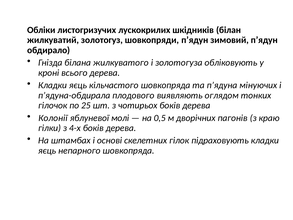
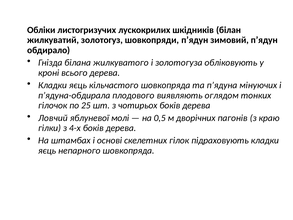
Колонії: Колонії -> Ловчий
